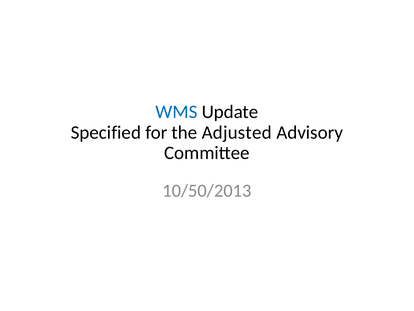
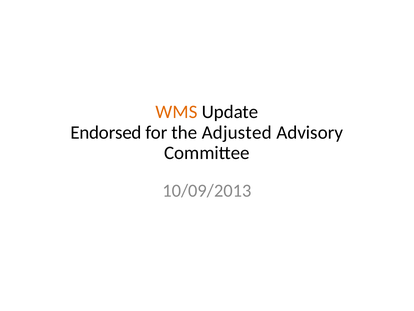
WMS colour: blue -> orange
Specified: Specified -> Endorsed
10/50/2013: 10/50/2013 -> 10/09/2013
